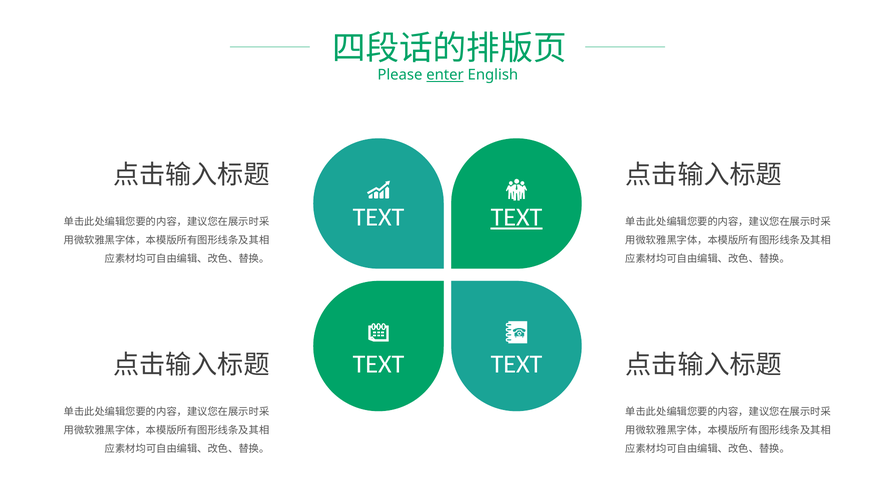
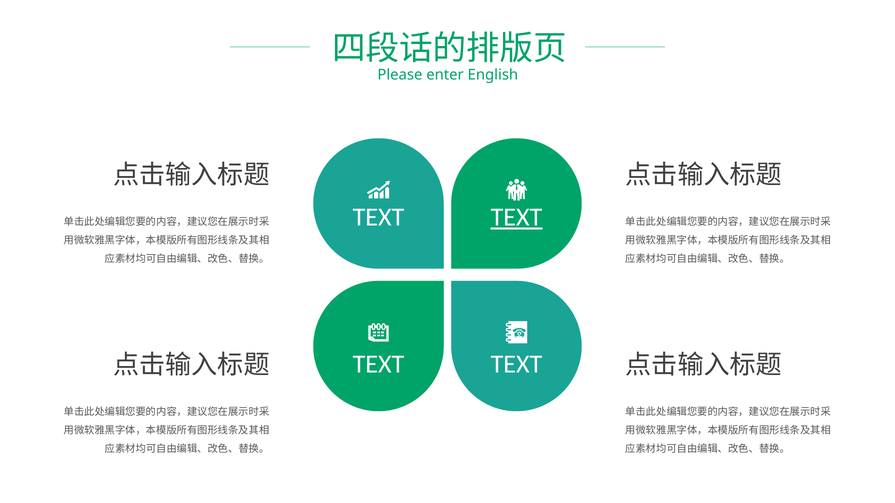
enter underline: present -> none
